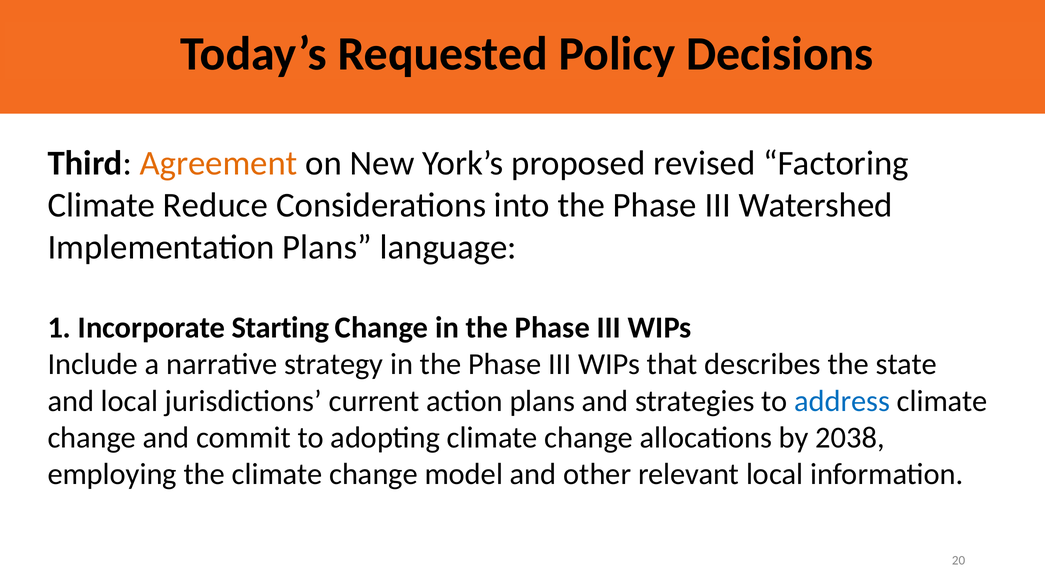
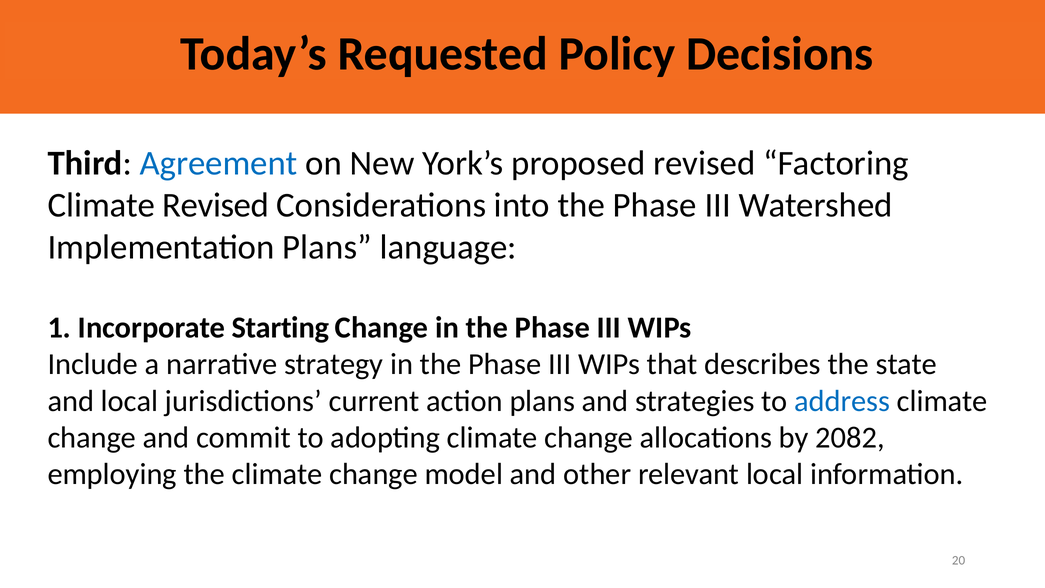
Agreement colour: orange -> blue
Climate Reduce: Reduce -> Revised
2038: 2038 -> 2082
